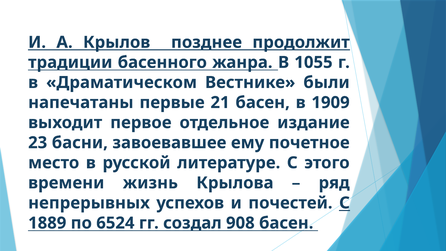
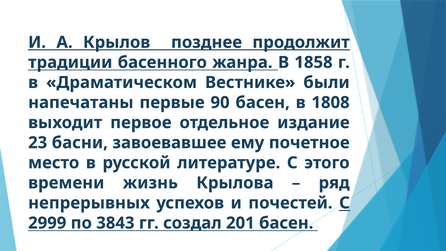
1055: 1055 -> 1858
21: 21 -> 90
1909: 1909 -> 1808
1889: 1889 -> 2999
6524: 6524 -> 3843
908: 908 -> 201
